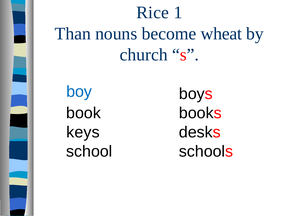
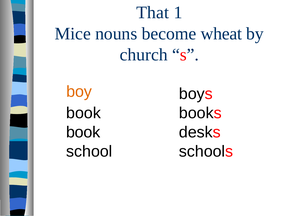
Rice: Rice -> That
Than: Than -> Mice
boy colour: blue -> orange
keys at (83, 132): keys -> book
